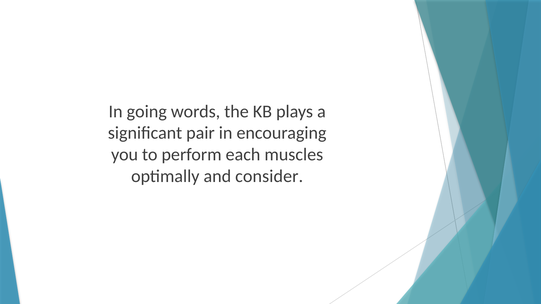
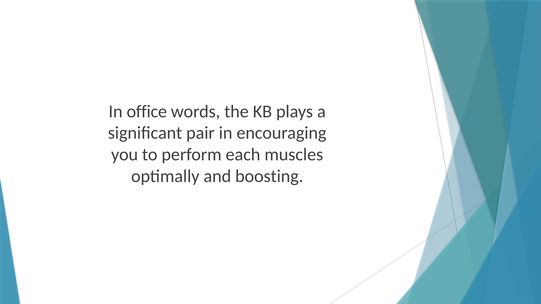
going: going -> office
consider: consider -> boosting
